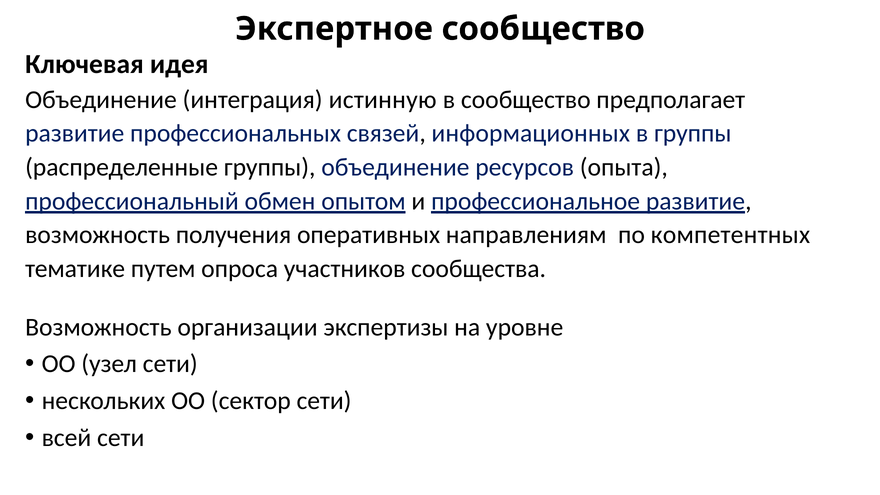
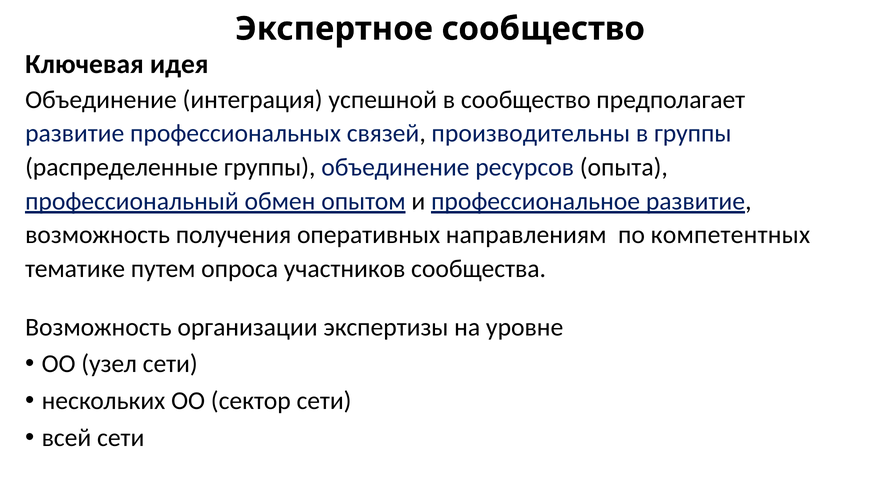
истинную: истинную -> успешной
информационных: информационных -> производительны
